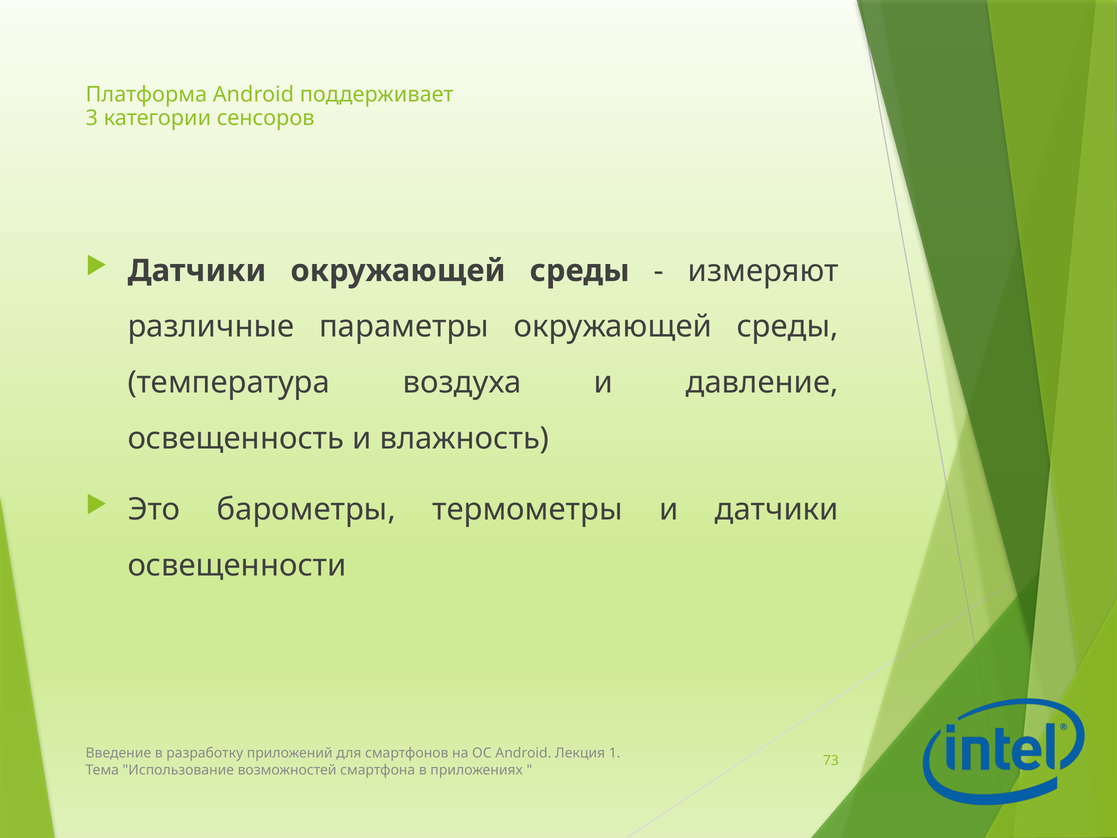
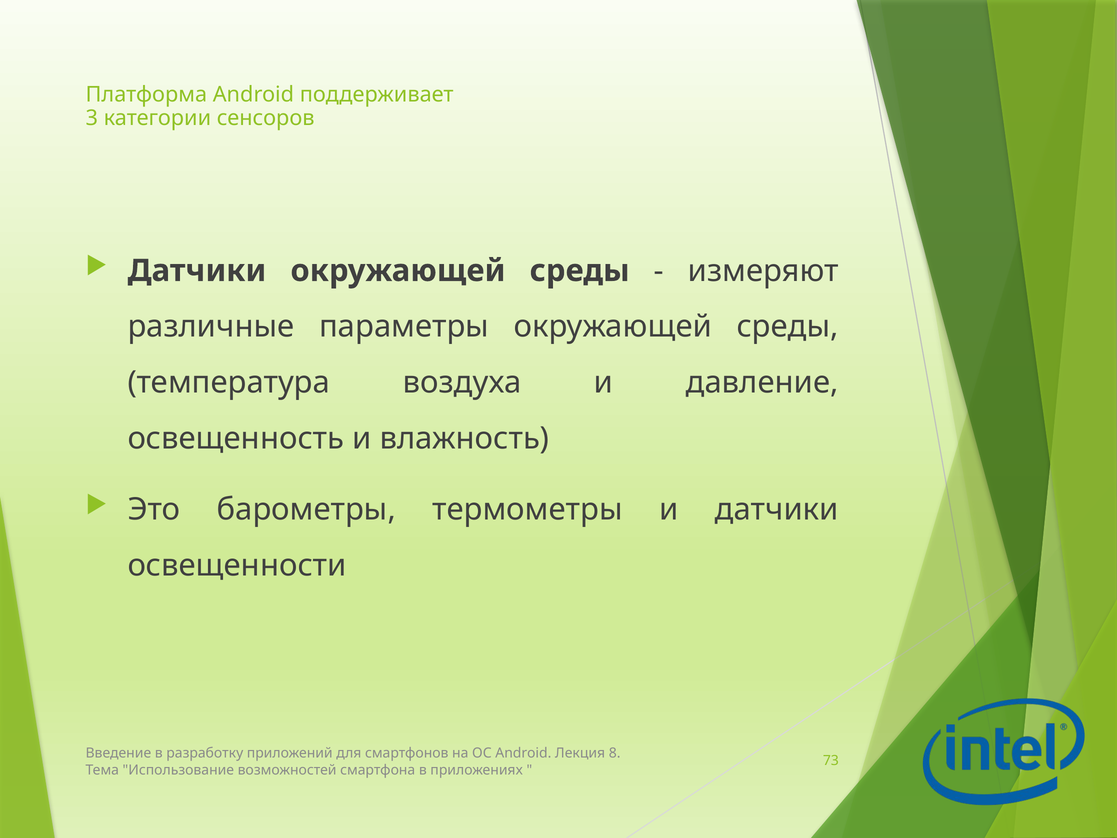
1: 1 -> 8
